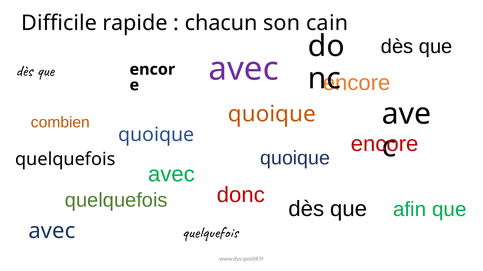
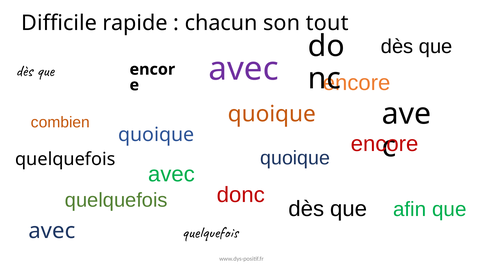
cain: cain -> tout
